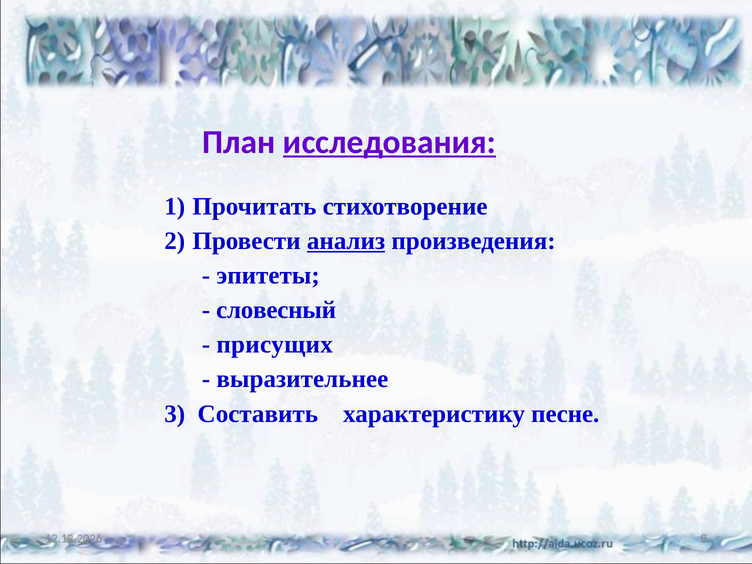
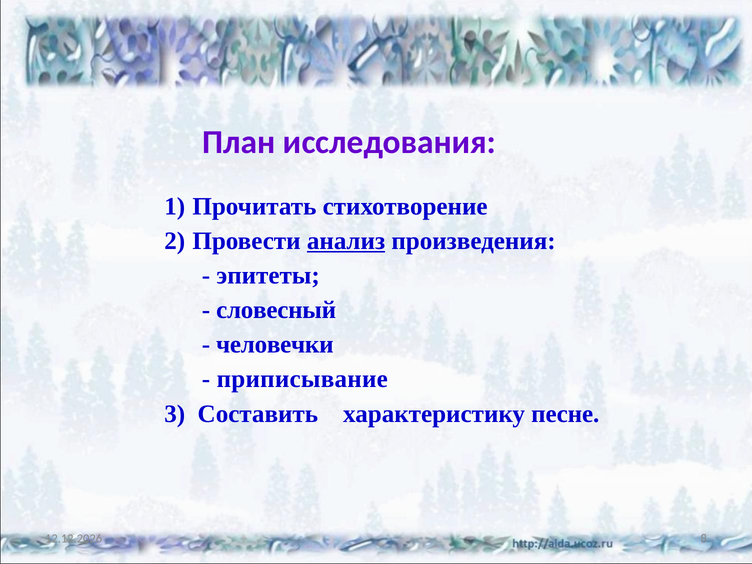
исследования underline: present -> none
присущих: присущих -> человечки
выразительнее: выразительнее -> приписывание
